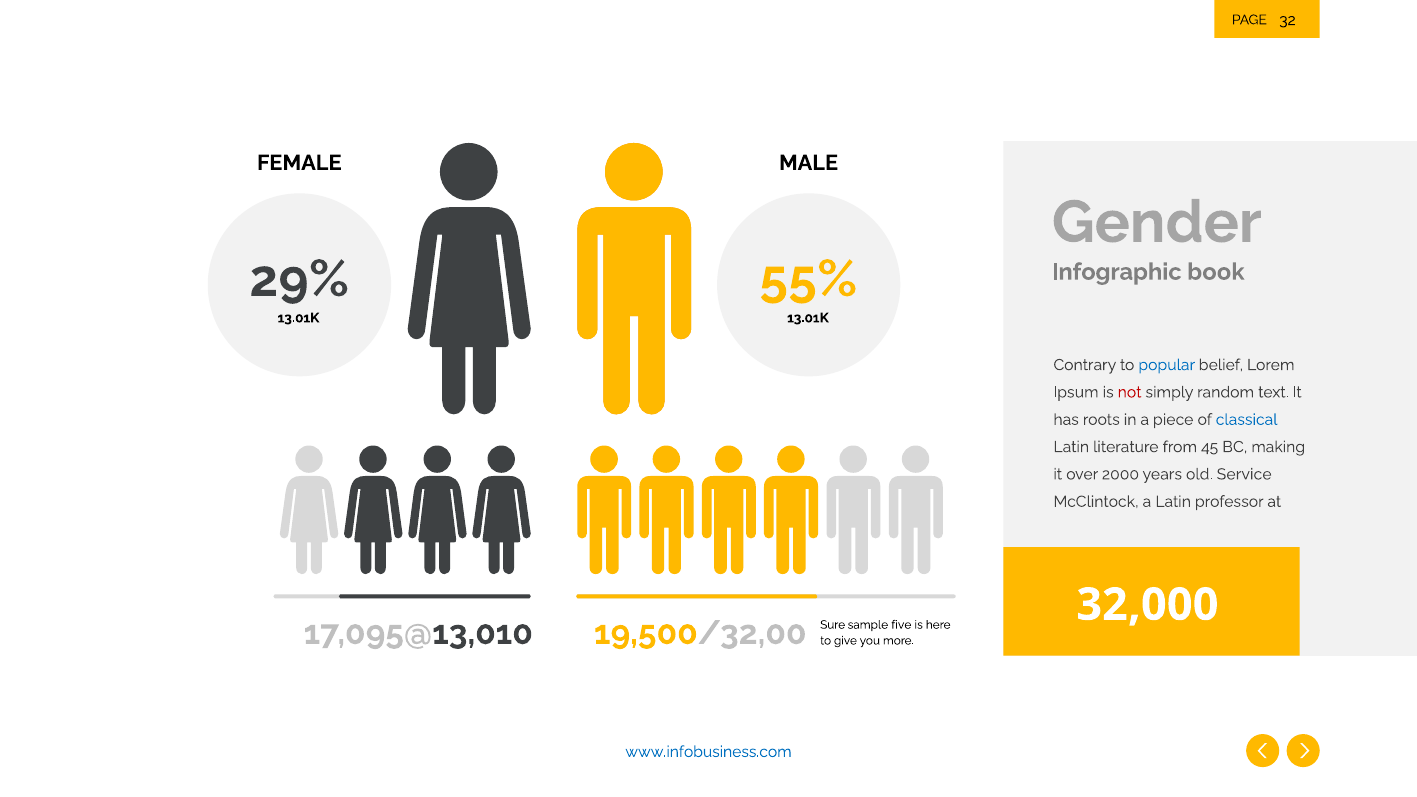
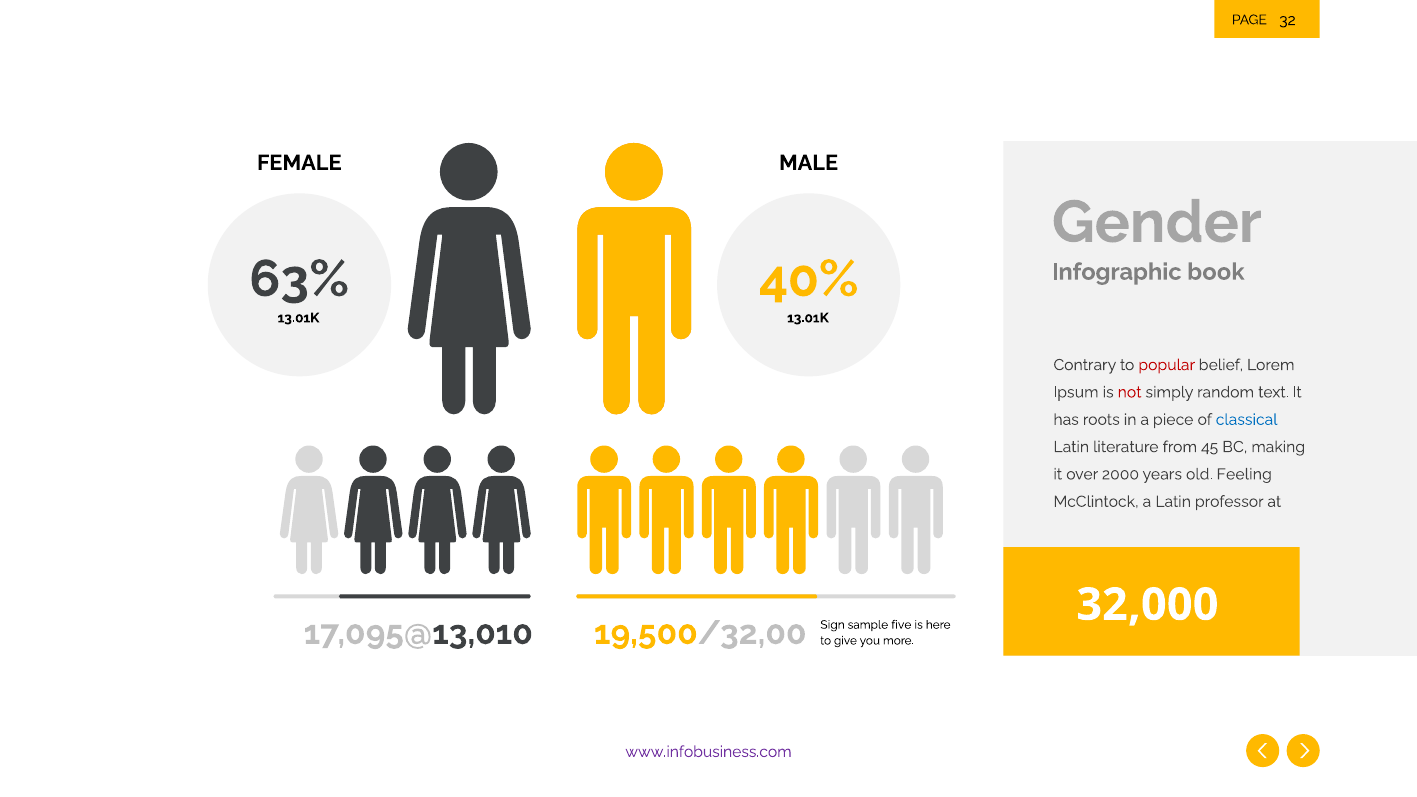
29%: 29% -> 63%
55%: 55% -> 40%
popular colour: blue -> red
Service: Service -> Feeling
Sure: Sure -> Sign
www.infobusiness.com colour: blue -> purple
